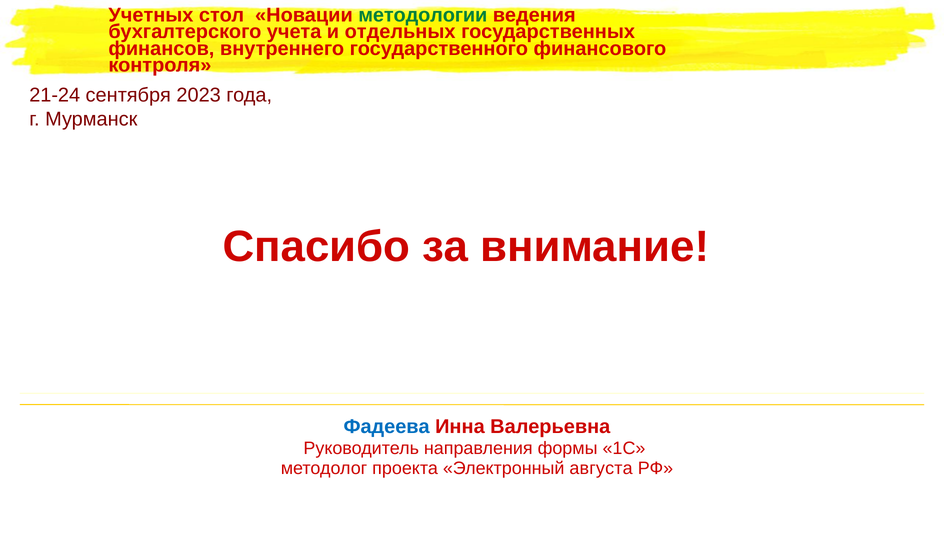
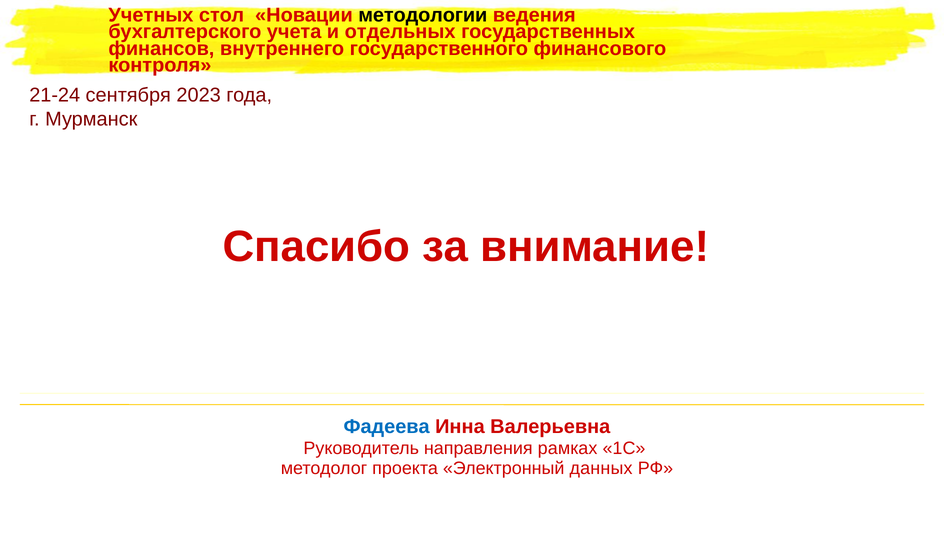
методологии colour: green -> black
формы: формы -> рамках
августа: августа -> данных
